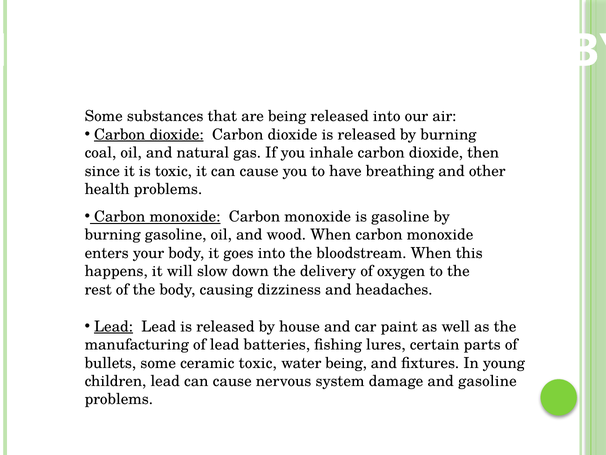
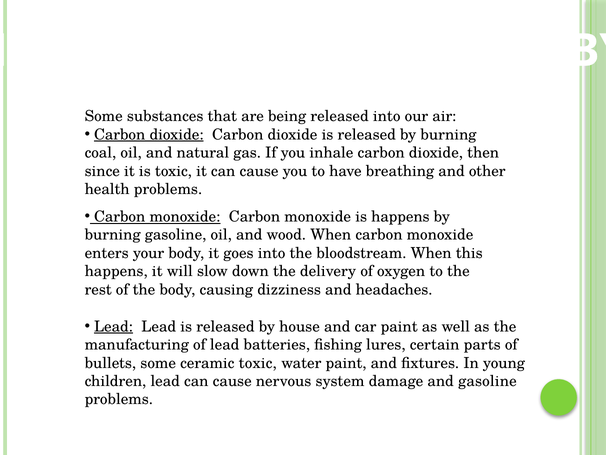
is gasoline: gasoline -> happens
water being: being -> paint
